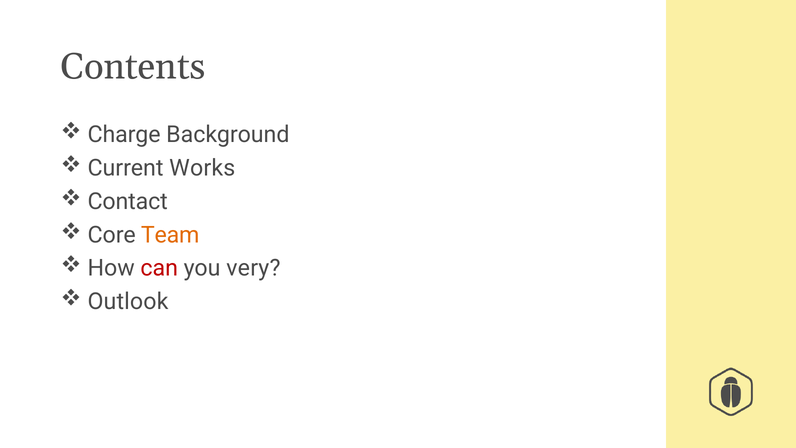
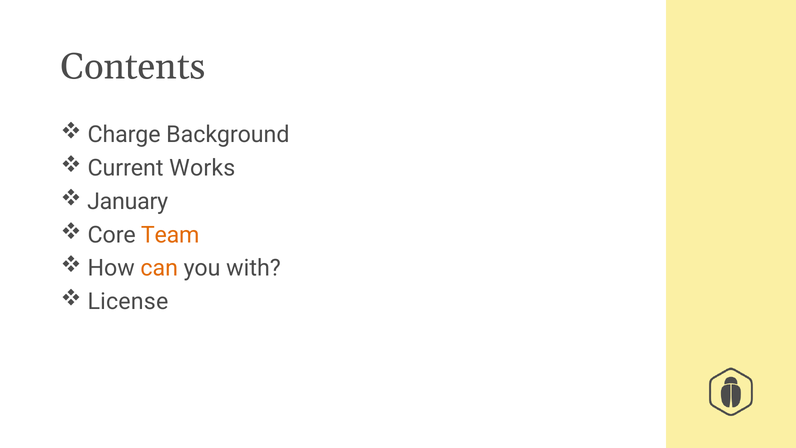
Contact: Contact -> January
can colour: red -> orange
very: very -> with
Outlook: Outlook -> License
